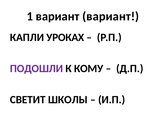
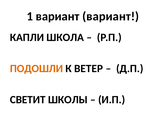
УРОКАХ: УРОКАХ -> ШКОЛА
ПОДОШЛИ colour: purple -> orange
КОМУ: КОМУ -> ВЕТЕР
